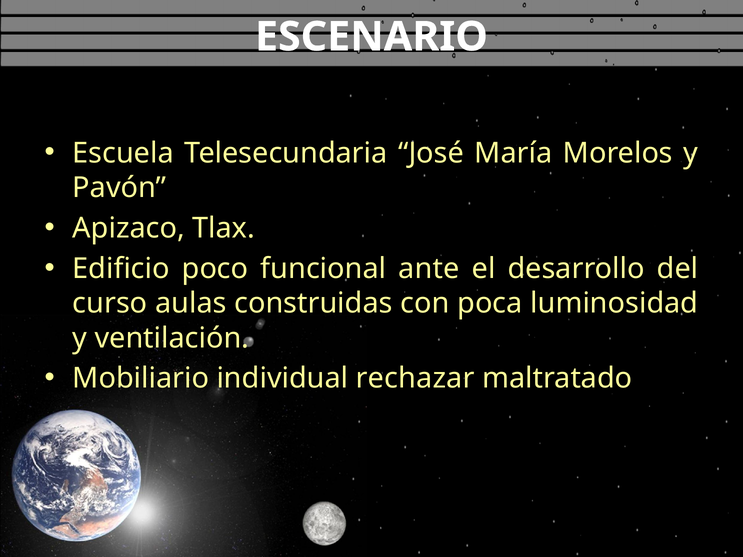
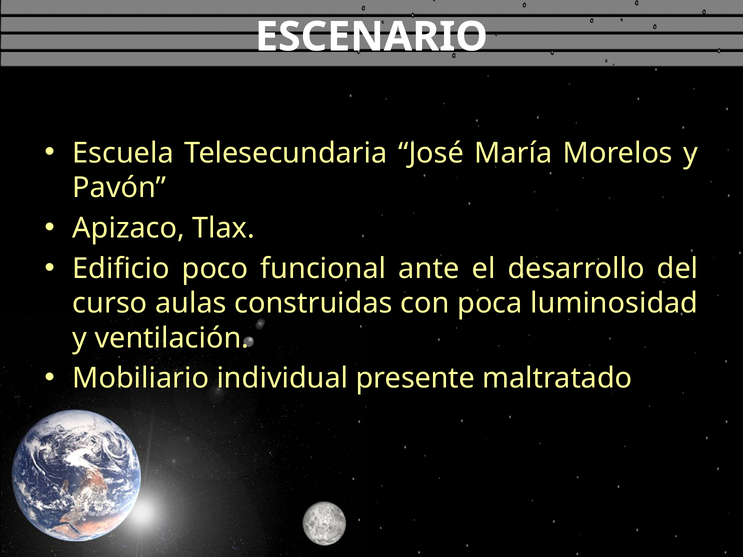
rechazar: rechazar -> presente
